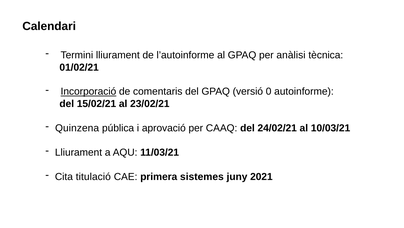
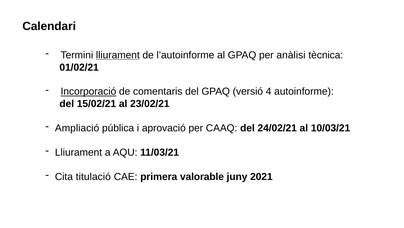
lliurament at (118, 55) underline: none -> present
0: 0 -> 4
Quinzena: Quinzena -> Ampliació
sistemes: sistemes -> valorable
